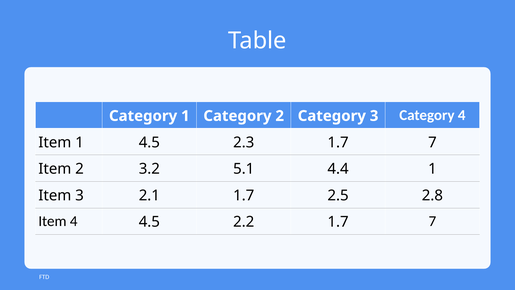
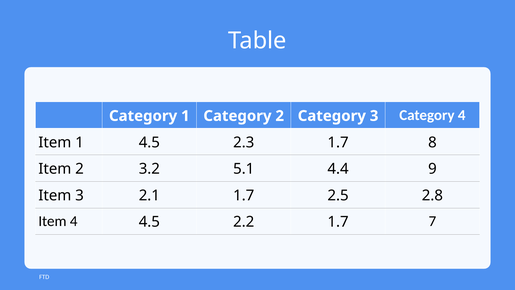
2.3 1.7 7: 7 -> 8
4.4 1: 1 -> 9
